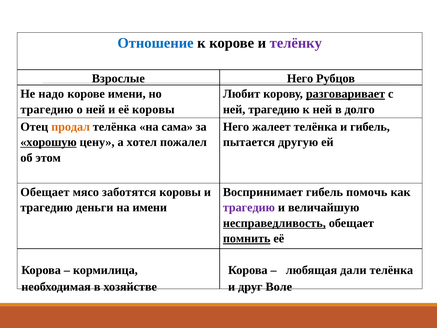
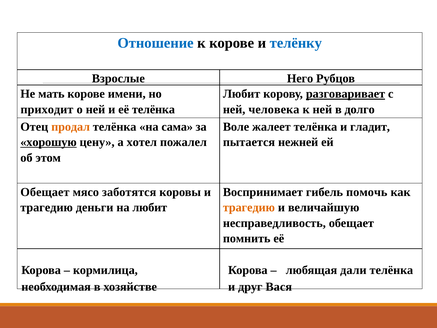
телёнку colour: purple -> blue
надо: надо -> мать
трагедию at (47, 109): трагедию -> приходит
её коровы: коровы -> телёнка
ней трагедию: трагедию -> человека
Него at (236, 127): Него -> Воле
и гибель: гибель -> гладит
другую: другую -> нежней
на имени: имени -> любит
трагедию at (249, 207) colour: purple -> orange
несправедливость underline: present -> none
помнить underline: present -> none
Воле: Воле -> Вася
